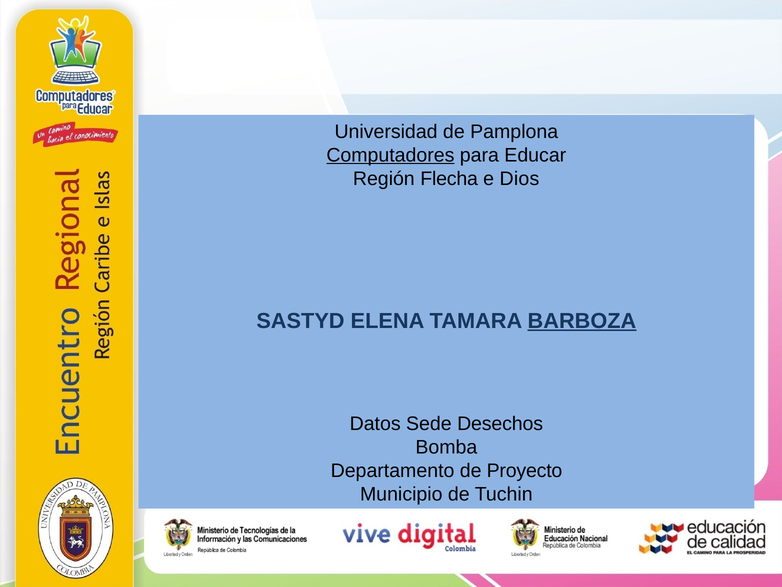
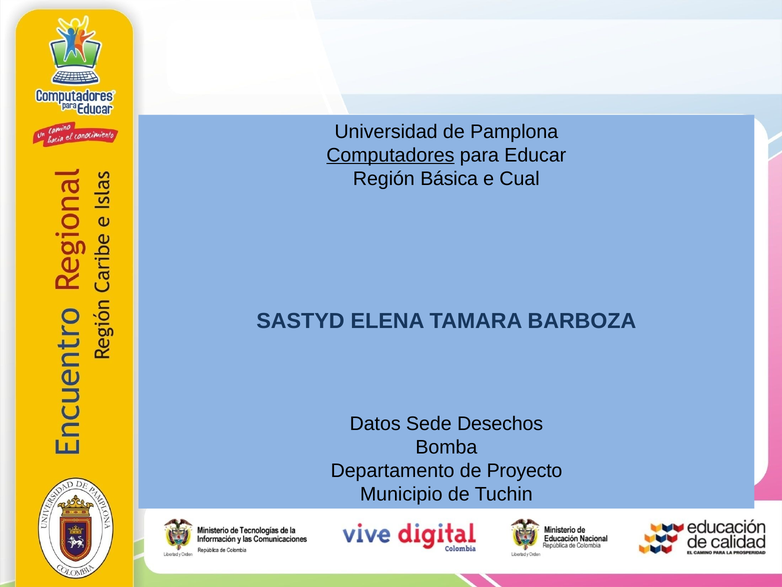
Flecha: Flecha -> Básica
Dios: Dios -> Cual
BARBOZA underline: present -> none
